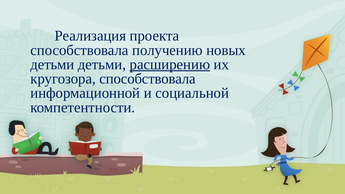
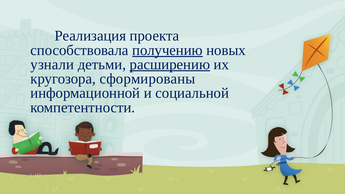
получению underline: none -> present
детьми at (52, 65): детьми -> узнали
кругозора способствовала: способствовала -> сформированы
